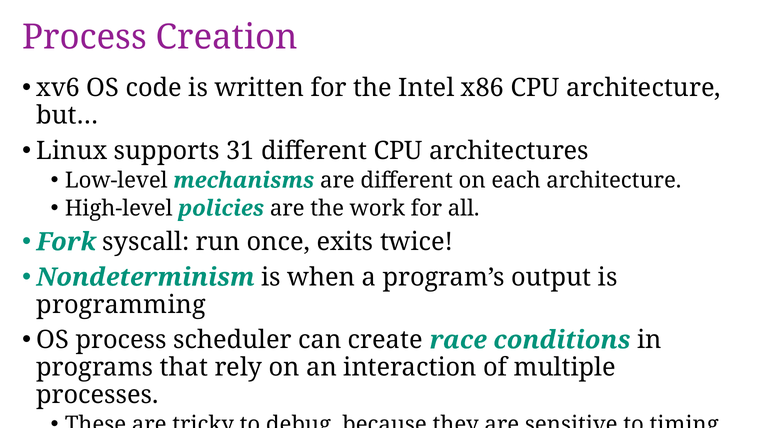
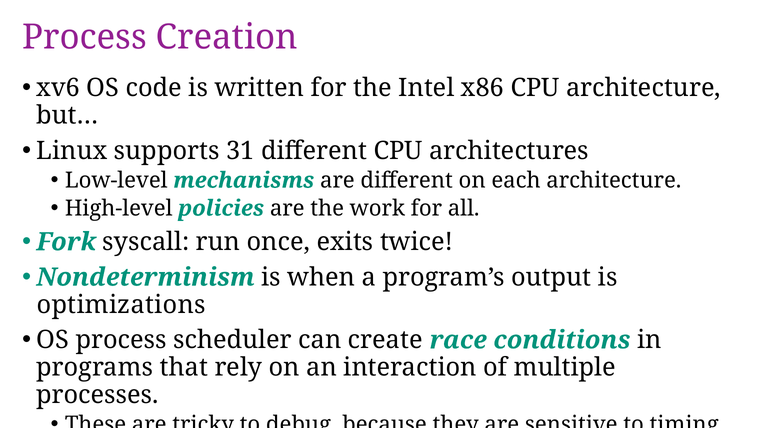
programming: programming -> optimizations
